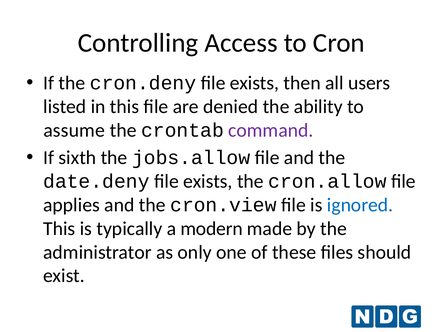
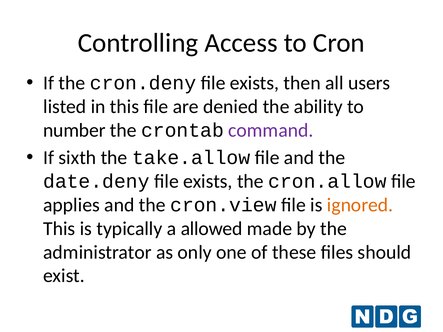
assume: assume -> number
jobs.allow: jobs.allow -> take.allow
ignored colour: blue -> orange
modern: modern -> allowed
